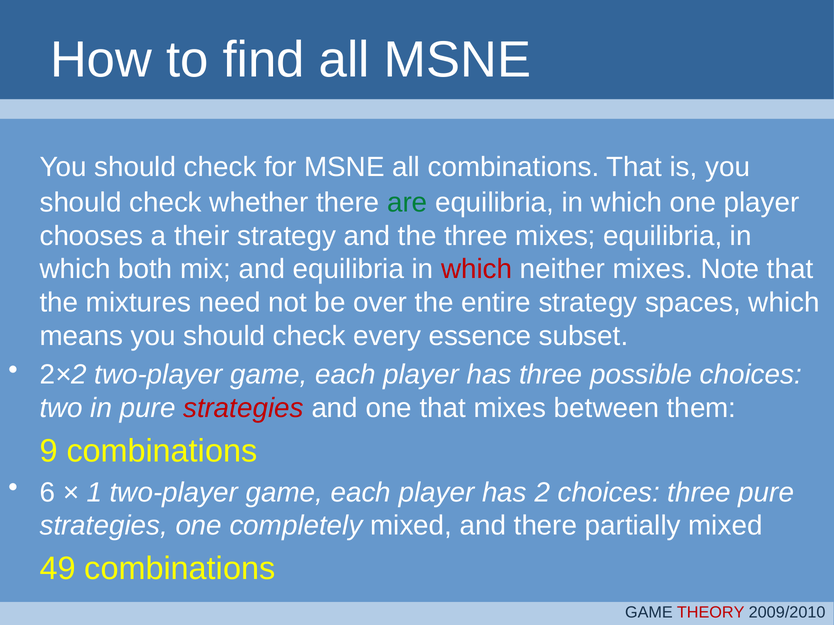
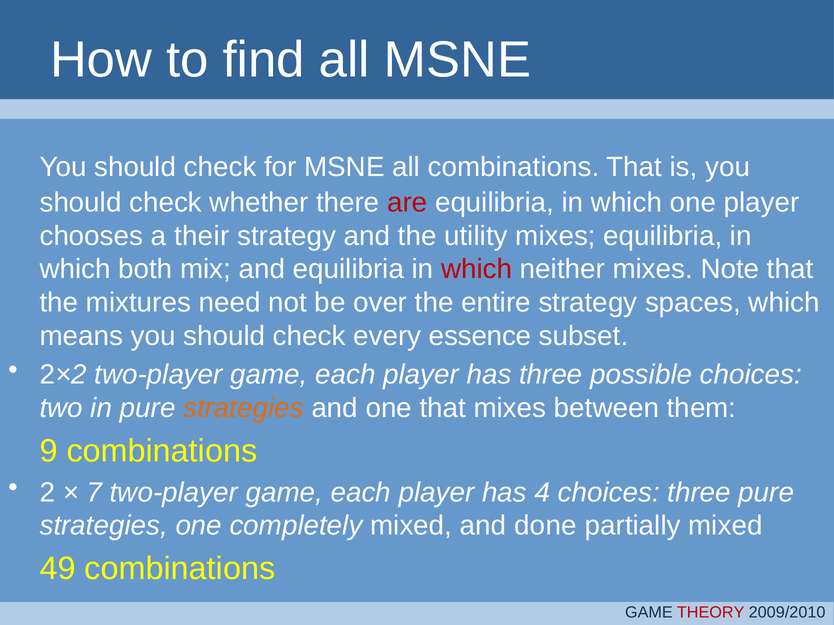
are colour: green -> red
the three: three -> utility
strategies at (243, 408) colour: red -> orange
6: 6 -> 2
1: 1 -> 7
2: 2 -> 4
and there: there -> done
